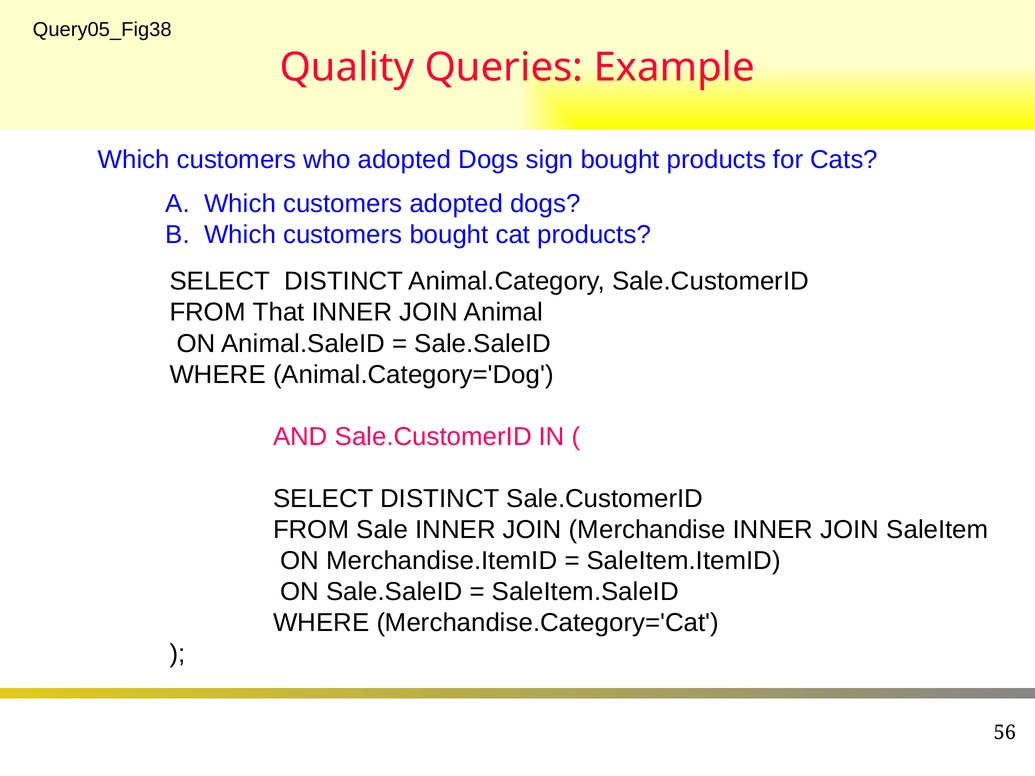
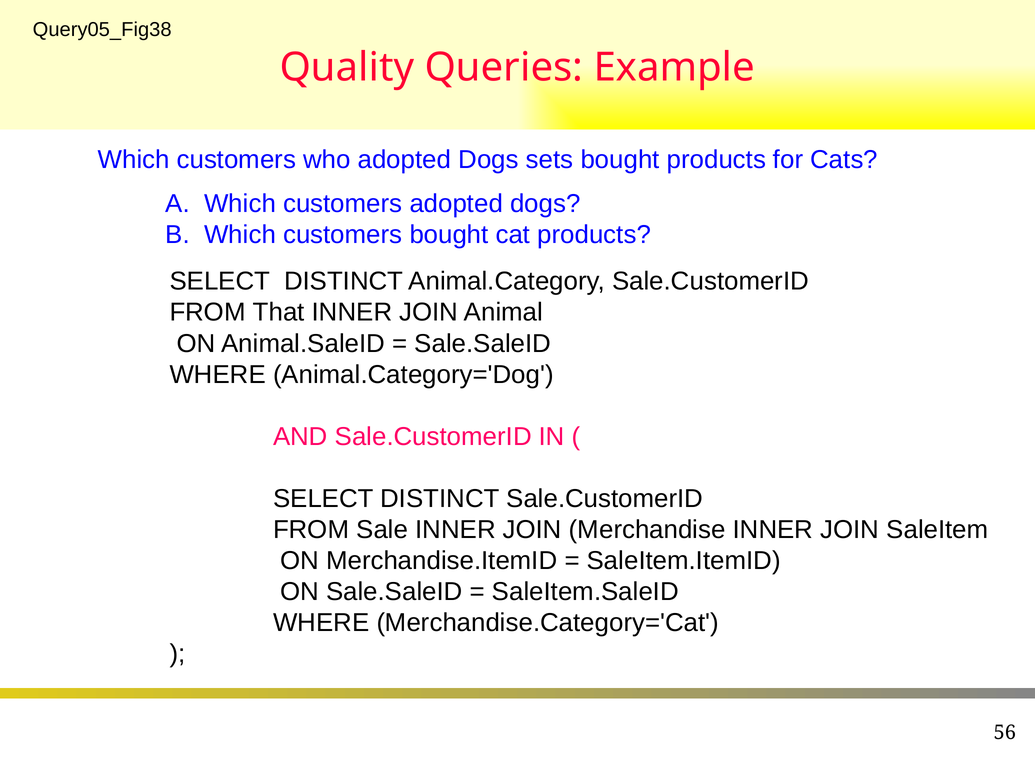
sign: sign -> sets
